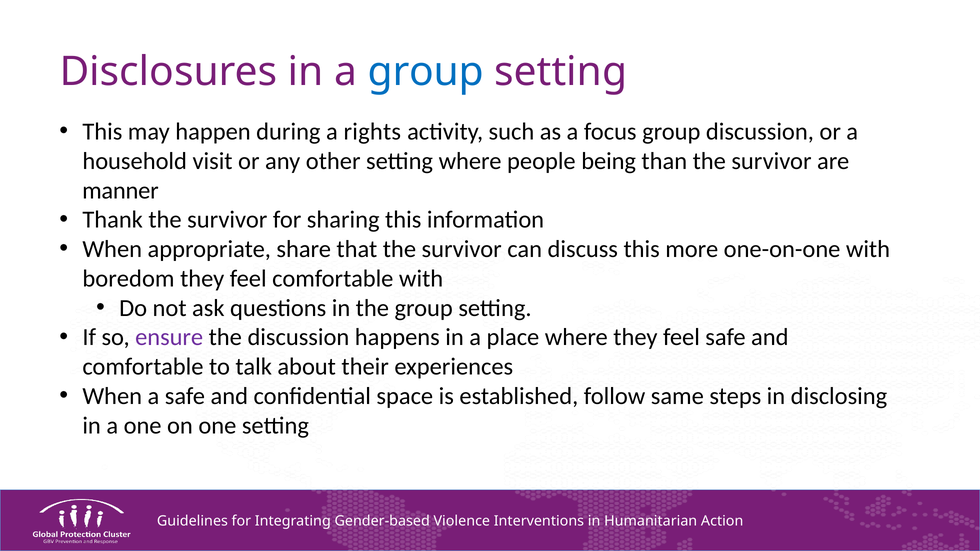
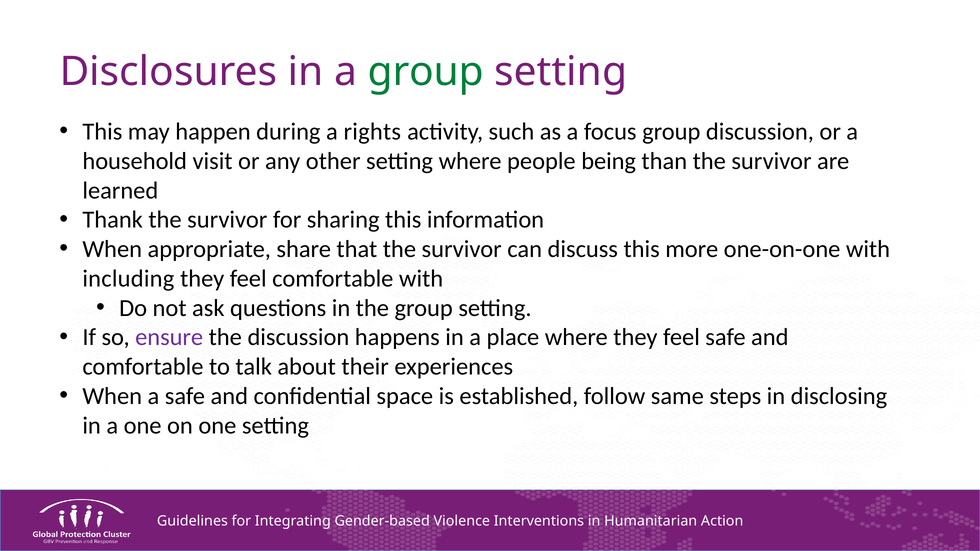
group at (426, 72) colour: blue -> green
manner: manner -> learned
boredom: boredom -> including
